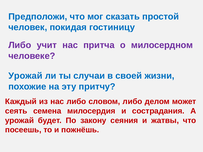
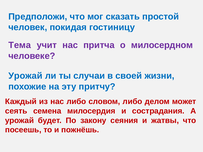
Либо at (20, 45): Либо -> Тема
